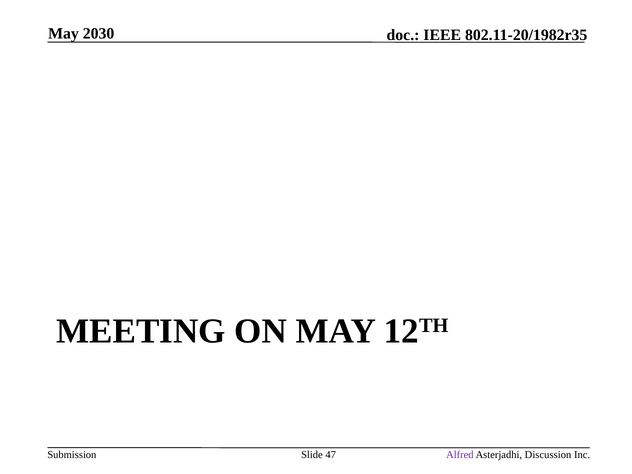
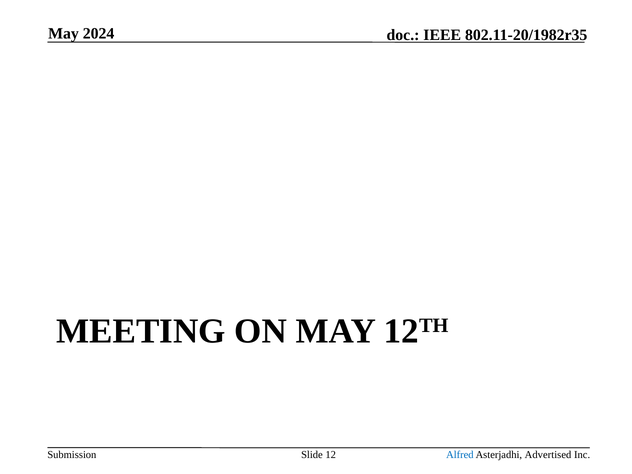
2030: 2030 -> 2024
47: 47 -> 12
Alfred colour: purple -> blue
Discussion: Discussion -> Advertised
